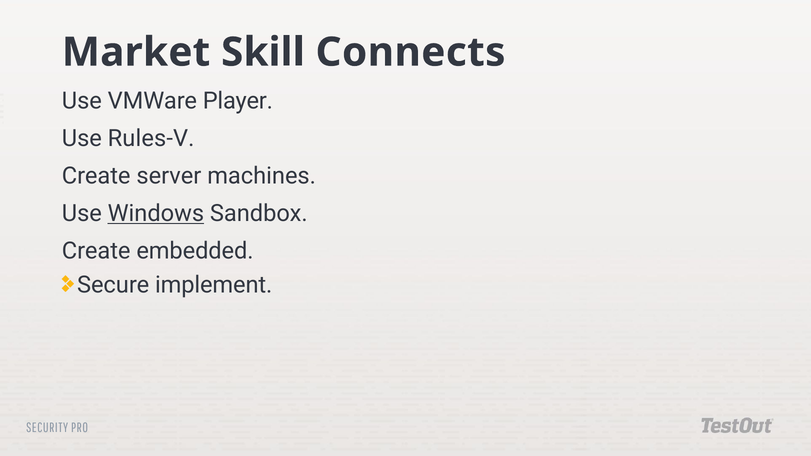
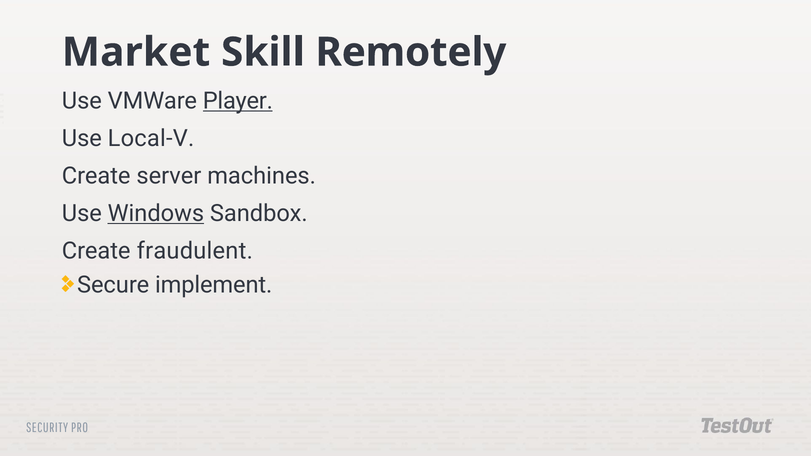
Connects: Connects -> Remotely
Player underline: none -> present
Rules-V: Rules-V -> Local-V
embedded: embedded -> fraudulent
